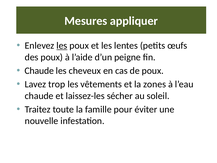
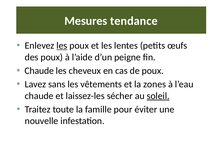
appliquer: appliquer -> tendance
trop: trop -> sans
soleil underline: none -> present
